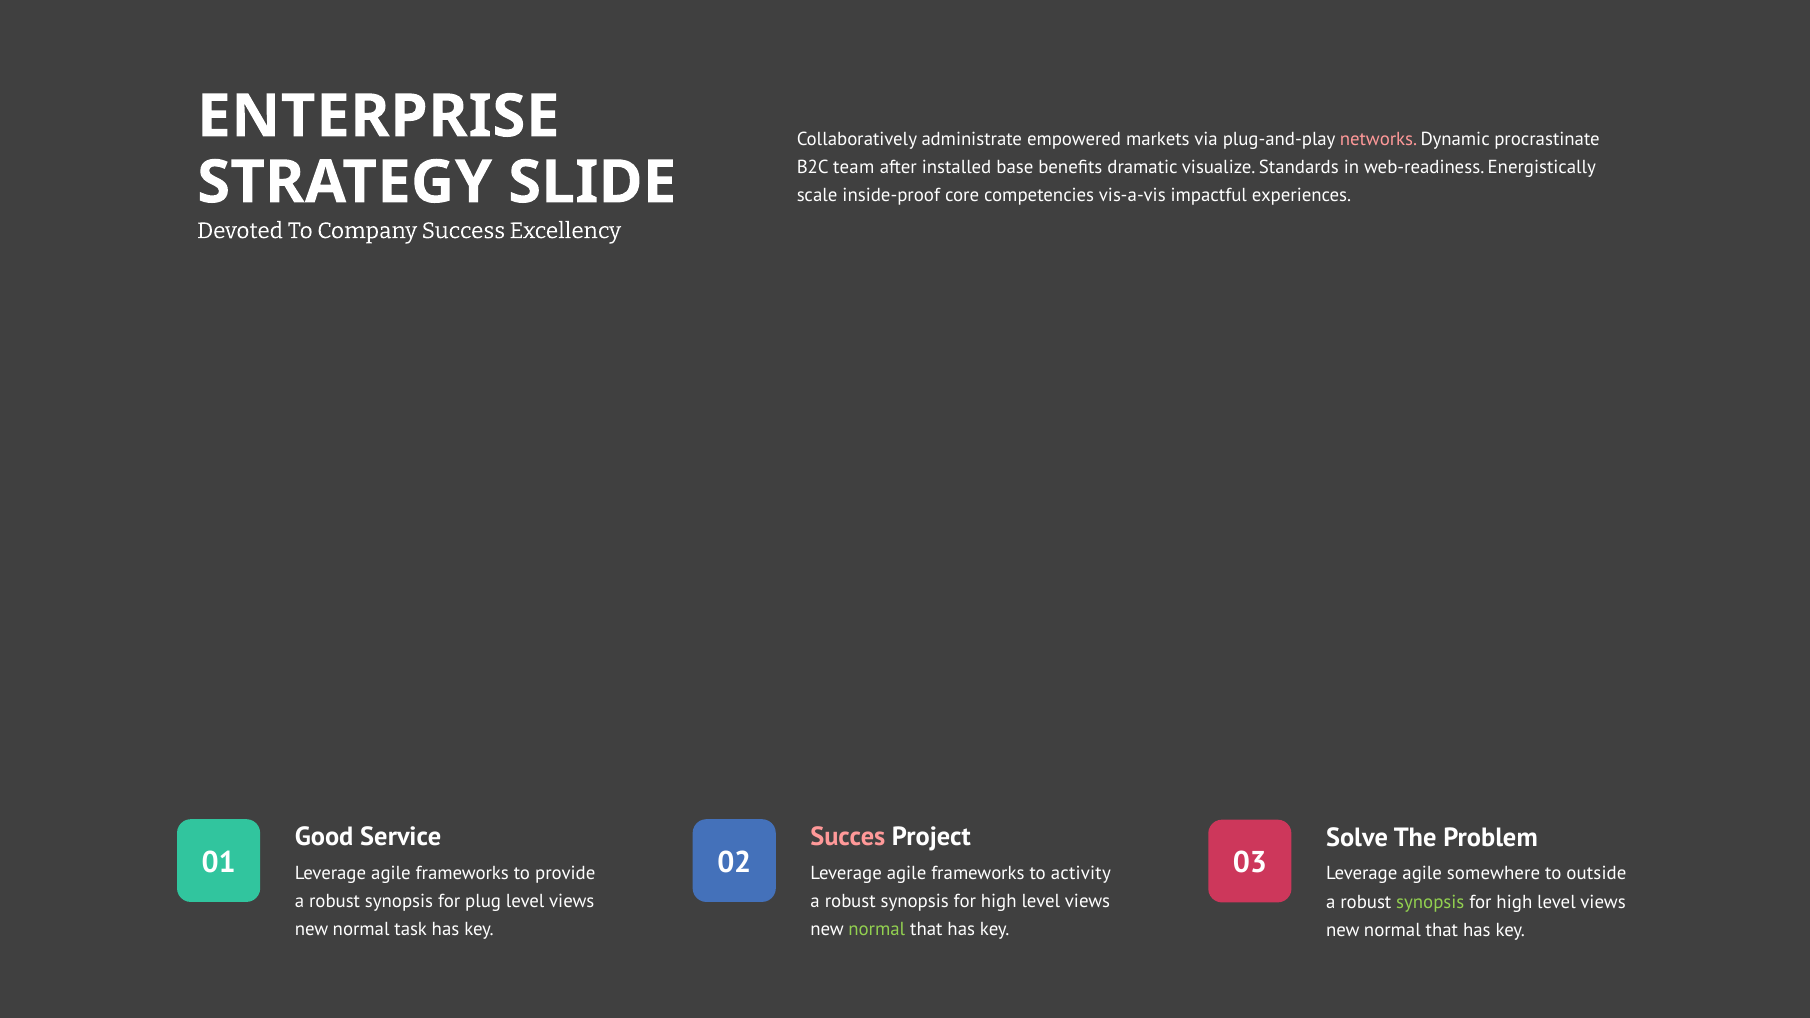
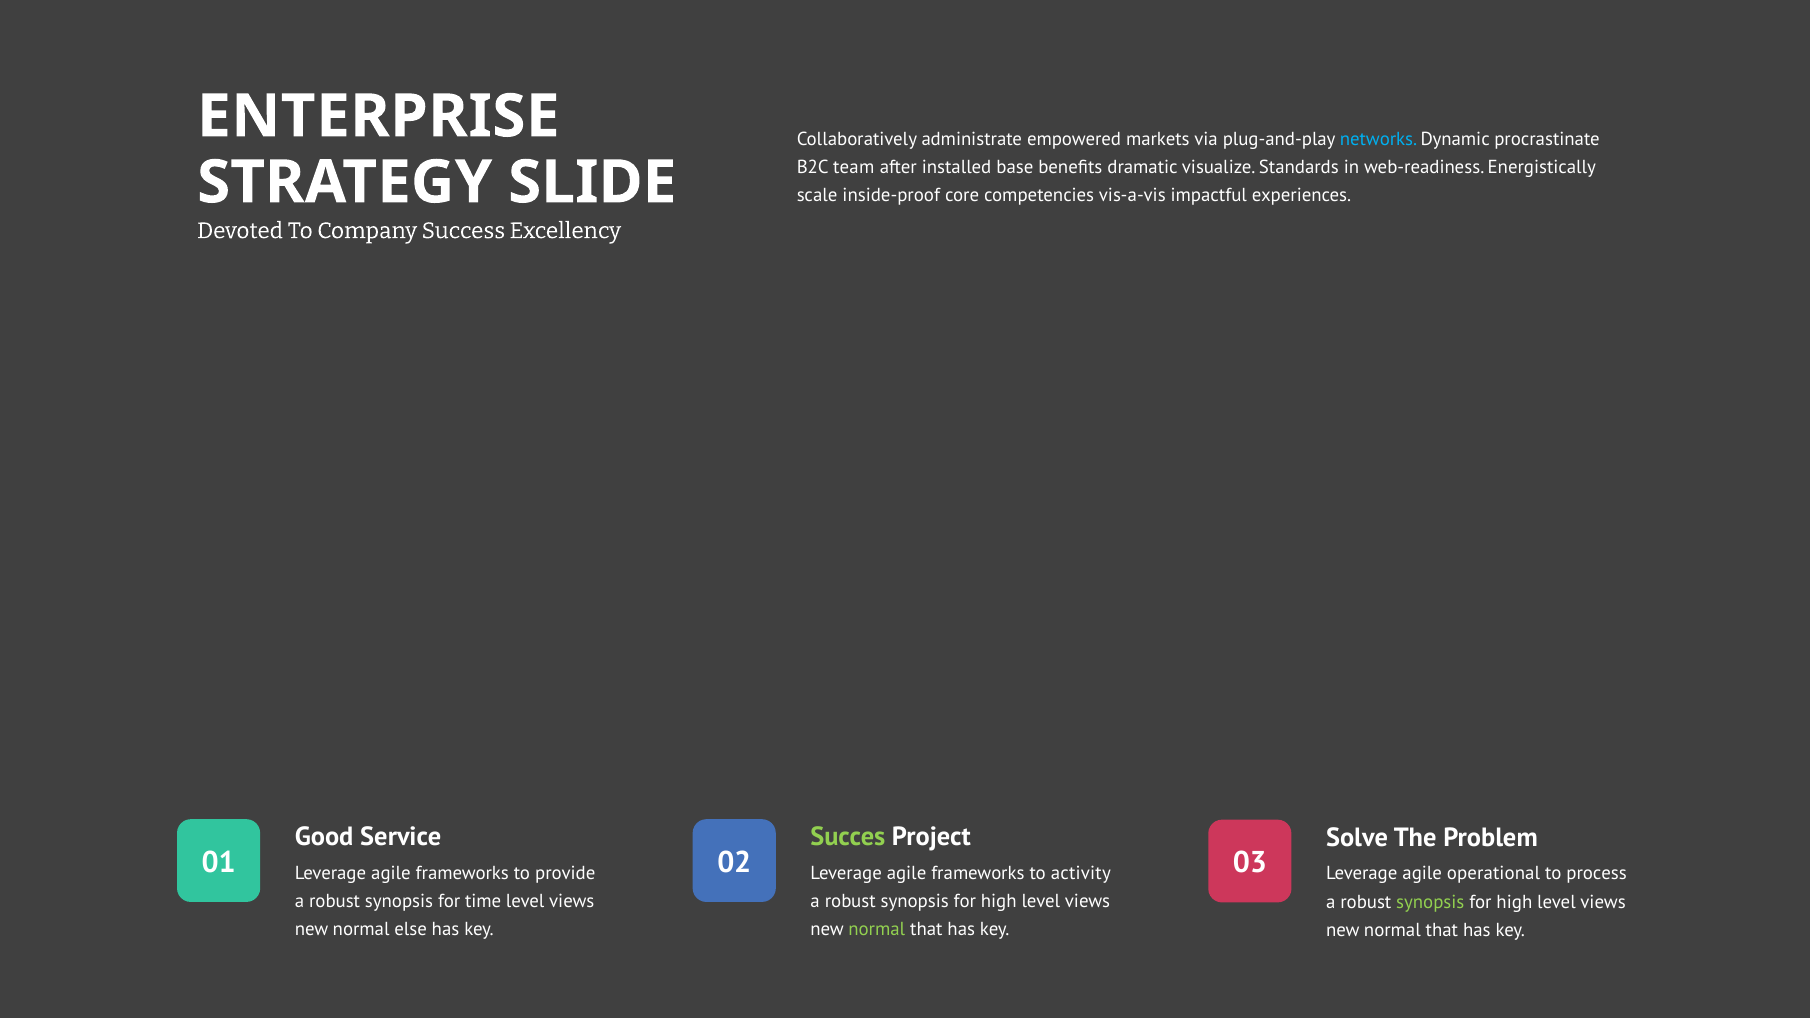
networks colour: pink -> light blue
Succes colour: pink -> light green
somewhere: somewhere -> operational
outside: outside -> process
plug: plug -> time
task: task -> else
